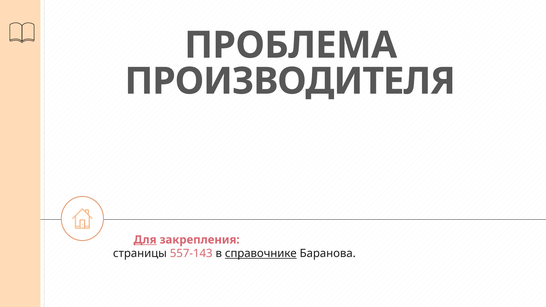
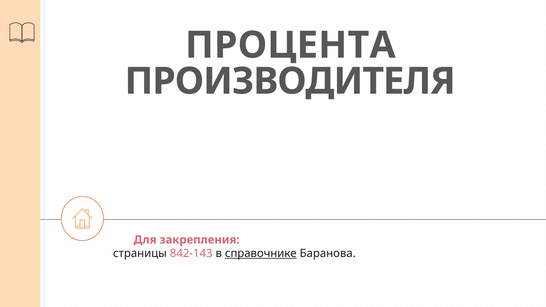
ПРОБЛЕМА: ПРОБЛЕМА -> ПРОЦЕНТА
Для underline: present -> none
557-143: 557-143 -> 842-143
